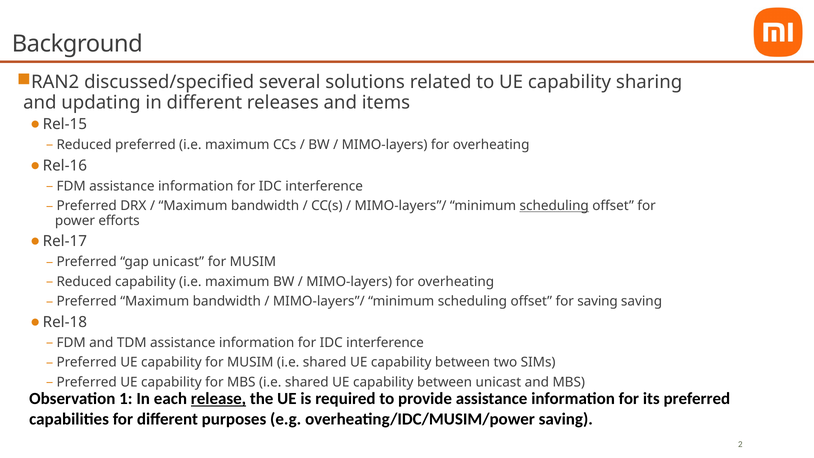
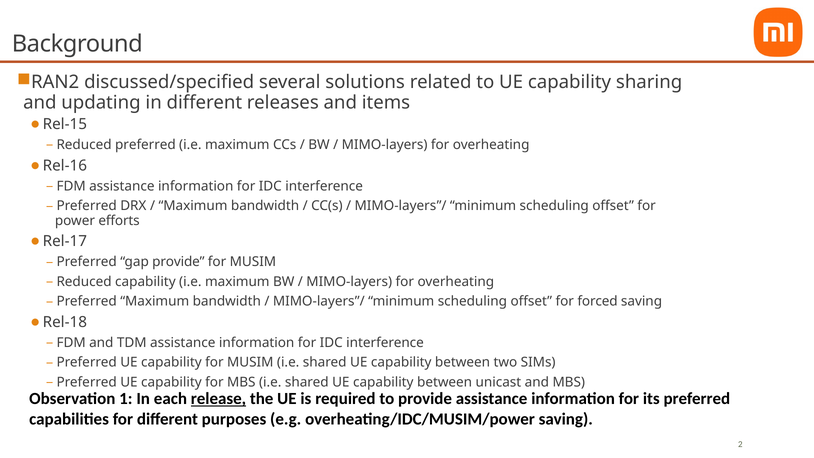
scheduling at (554, 206) underline: present -> none
gap unicast: unicast -> provide
for saving: saving -> forced
